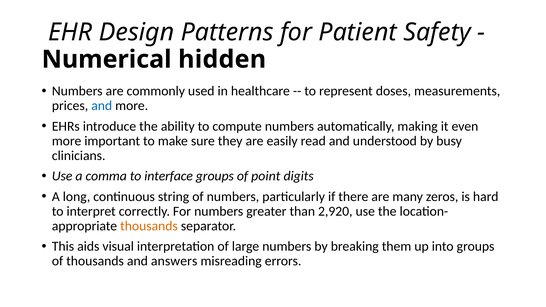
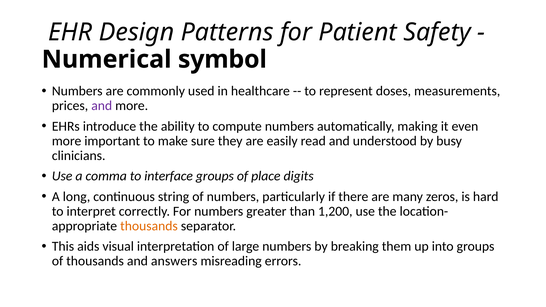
hidden: hidden -> symbol
and at (102, 106) colour: blue -> purple
point: point -> place
2,920: 2,920 -> 1,200
